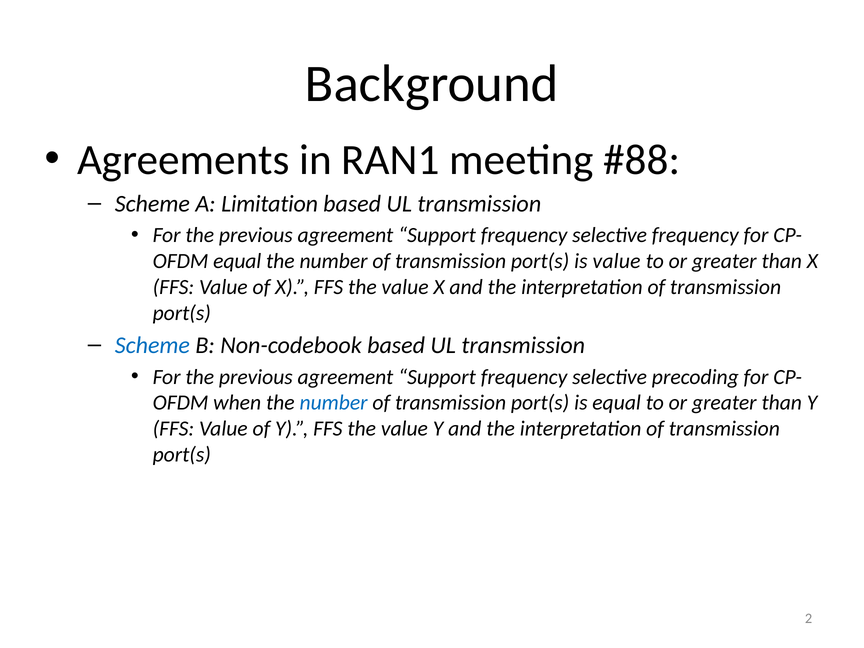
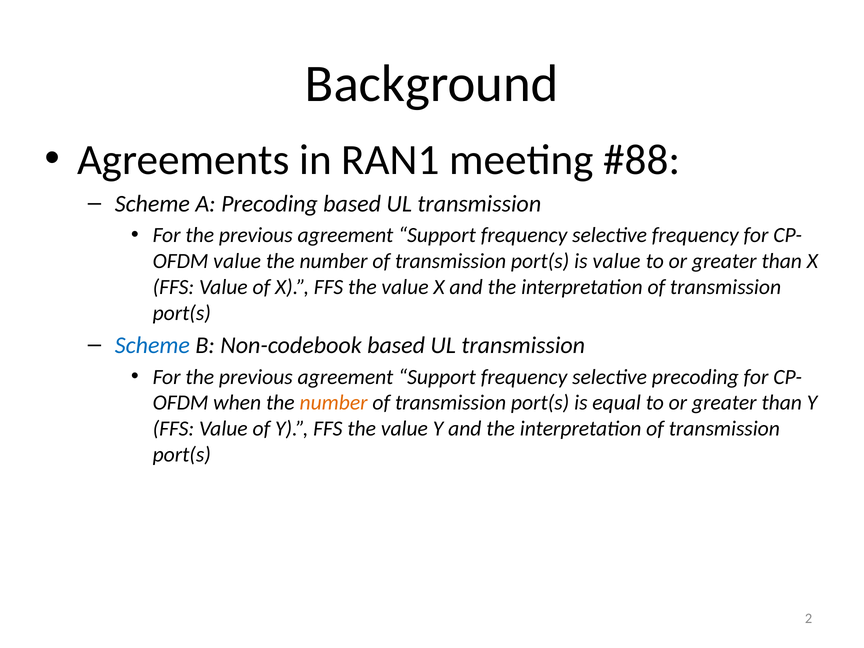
A Limitation: Limitation -> Precoding
equal at (237, 261): equal -> value
number at (334, 403) colour: blue -> orange
